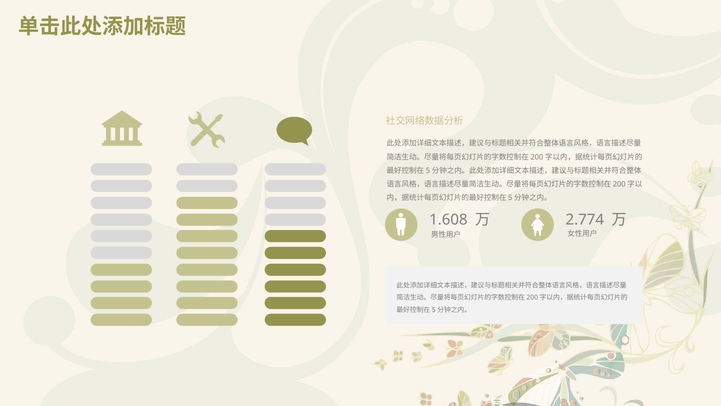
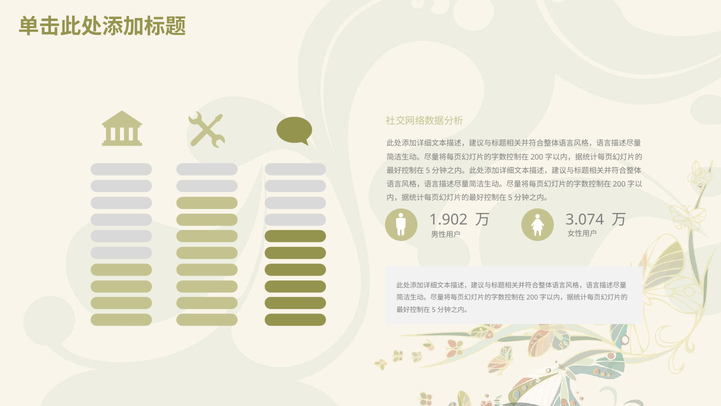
1.608: 1.608 -> 1.902
2.774: 2.774 -> 3.074
